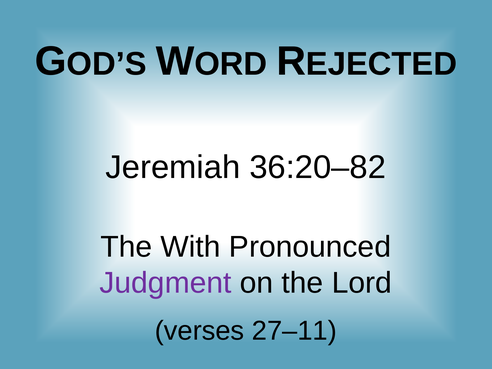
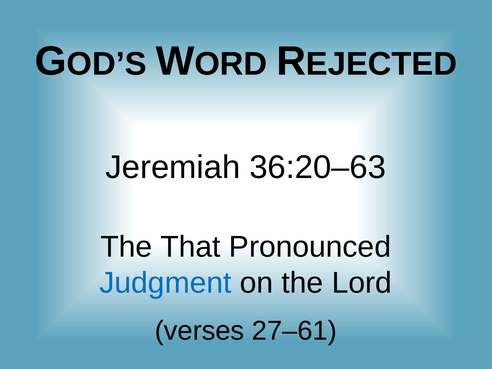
36:20–82: 36:20–82 -> 36:20–63
With: With -> That
Judgment colour: purple -> blue
27–11: 27–11 -> 27–61
